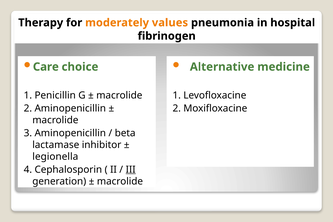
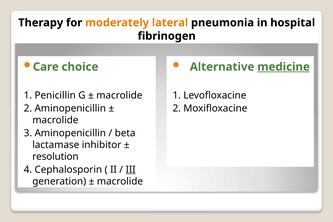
values: values -> lateral
medicine underline: none -> present
legionella: legionella -> resolution
